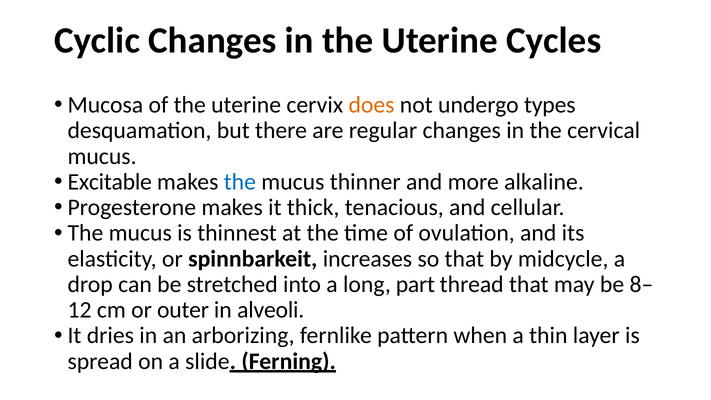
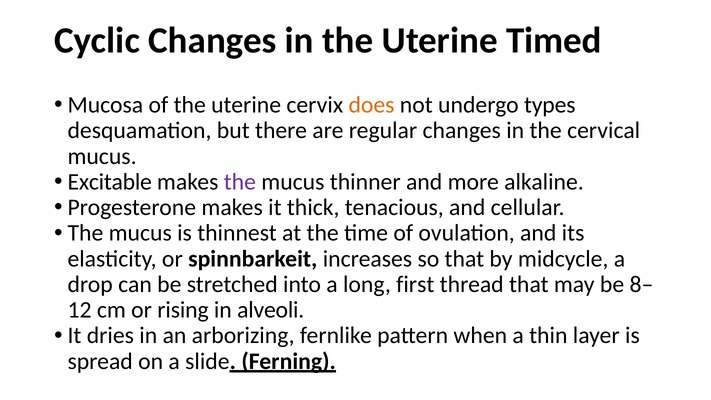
Cycles: Cycles -> Timed
the at (240, 182) colour: blue -> purple
part: part -> first
outer: outer -> rising
